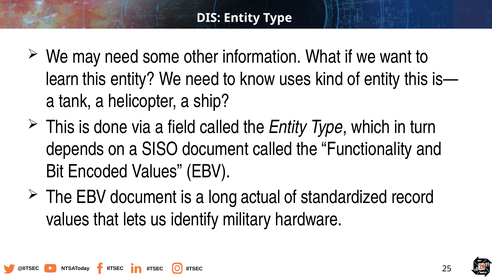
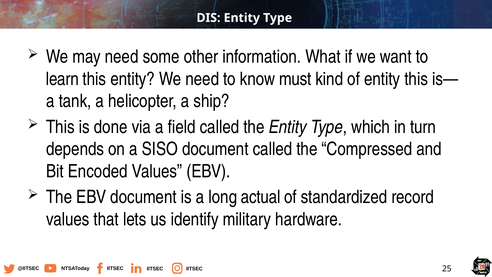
uses: uses -> must
Functionality: Functionality -> Compressed
